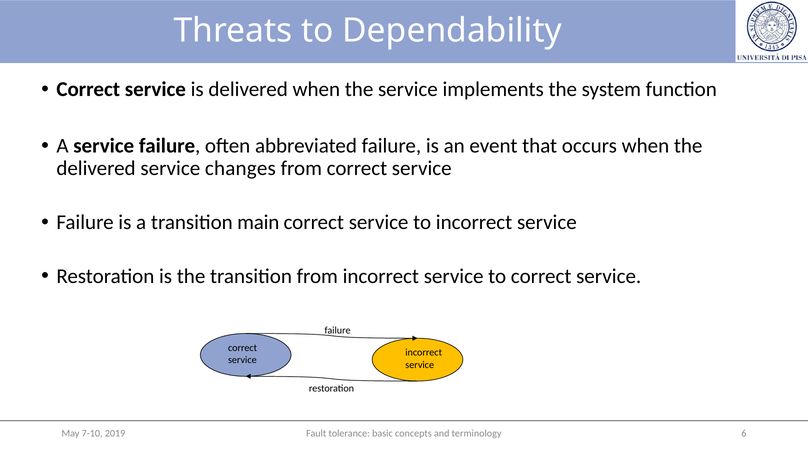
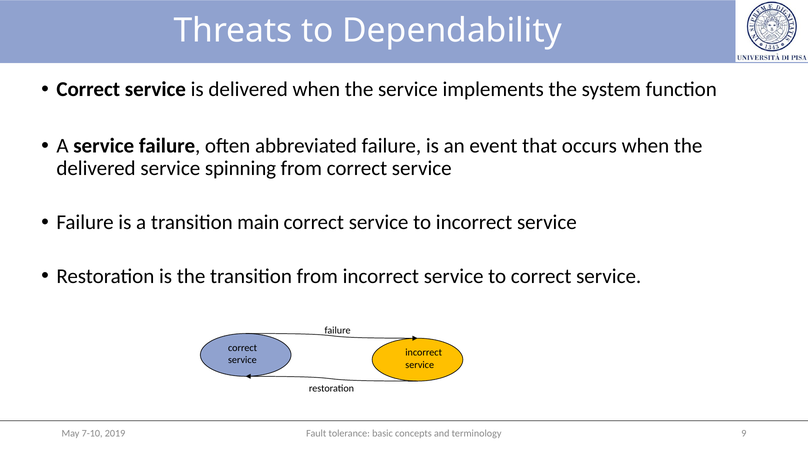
changes: changes -> spinning
6: 6 -> 9
